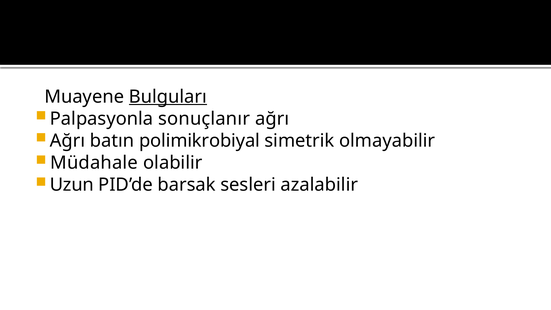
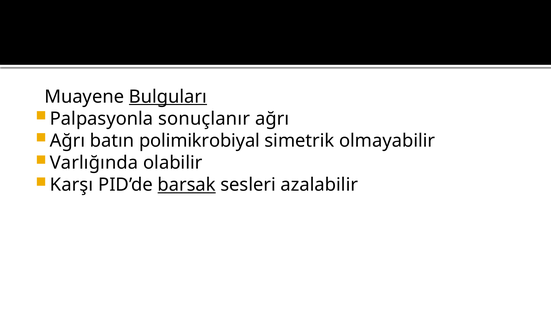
Müdahale: Müdahale -> Varlığında
Uzun: Uzun -> Karşı
barsak underline: none -> present
